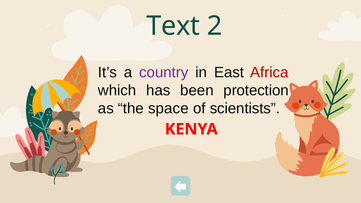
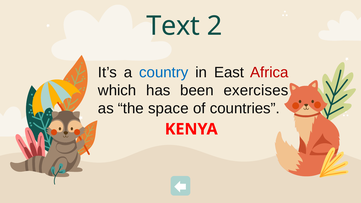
country colour: purple -> blue
protection: protection -> exercises
scientists: scientists -> countries
